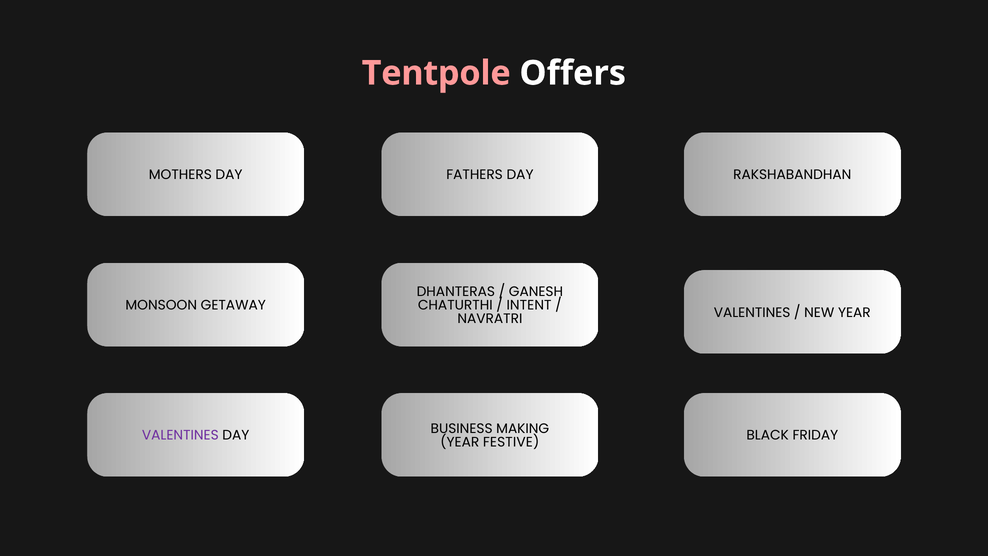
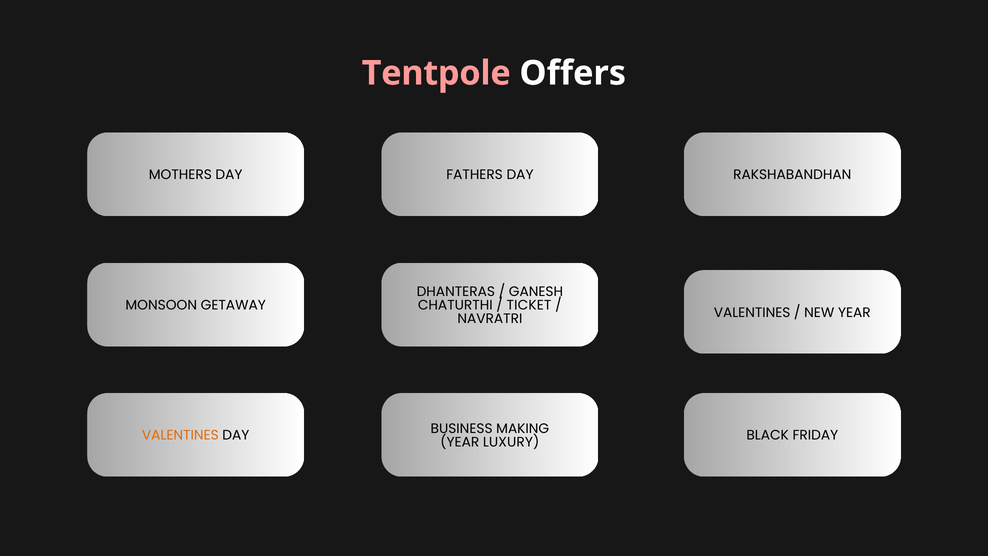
INTENT: INTENT -> TICKET
VALENTINES at (180, 435) colour: purple -> orange
FESTIVE: FESTIVE -> LUXURY
